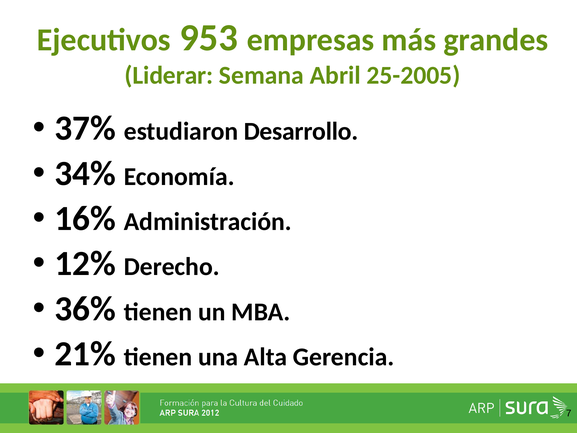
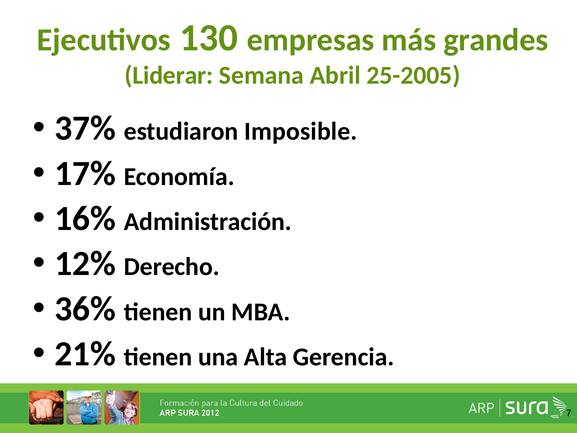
953: 953 -> 130
Desarrollo: Desarrollo -> Imposible
34%: 34% -> 17%
